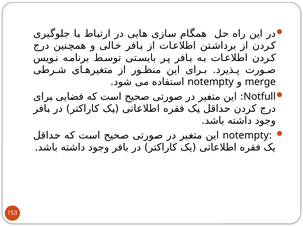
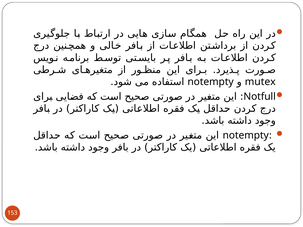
merge: merge -> mutex
